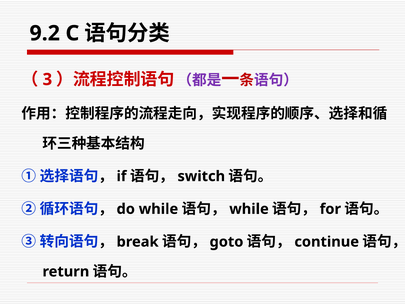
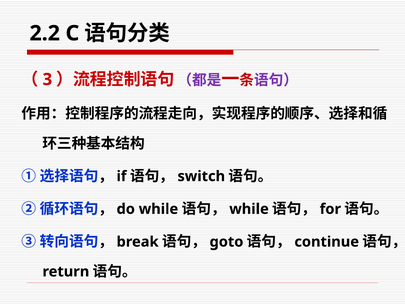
9.2: 9.2 -> 2.2
